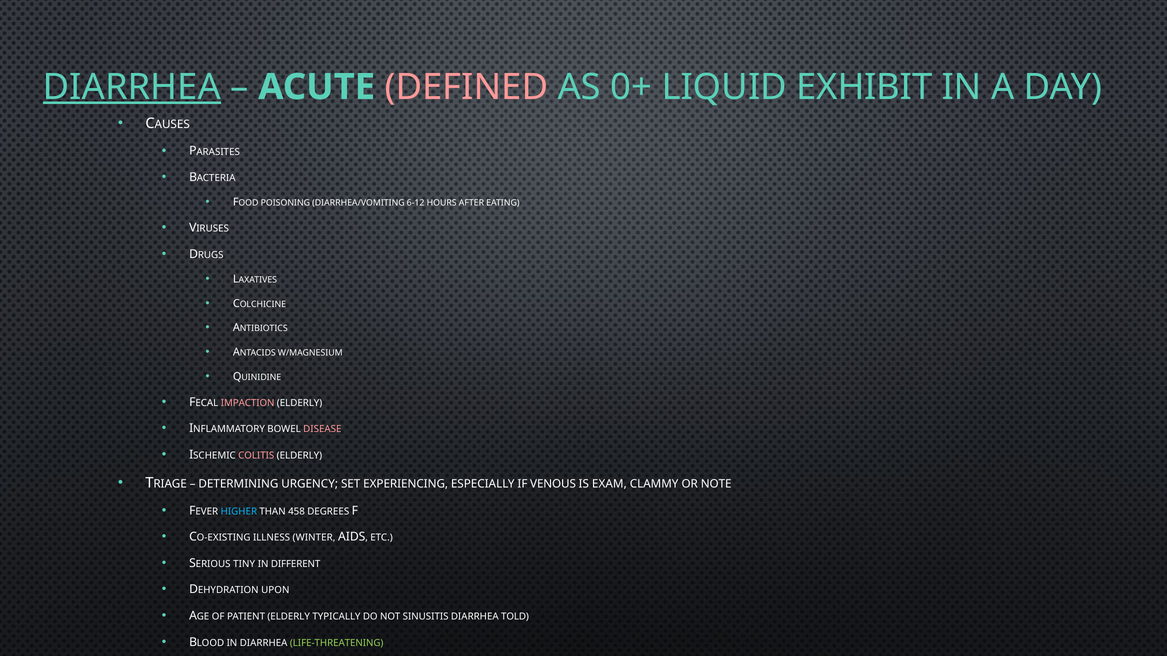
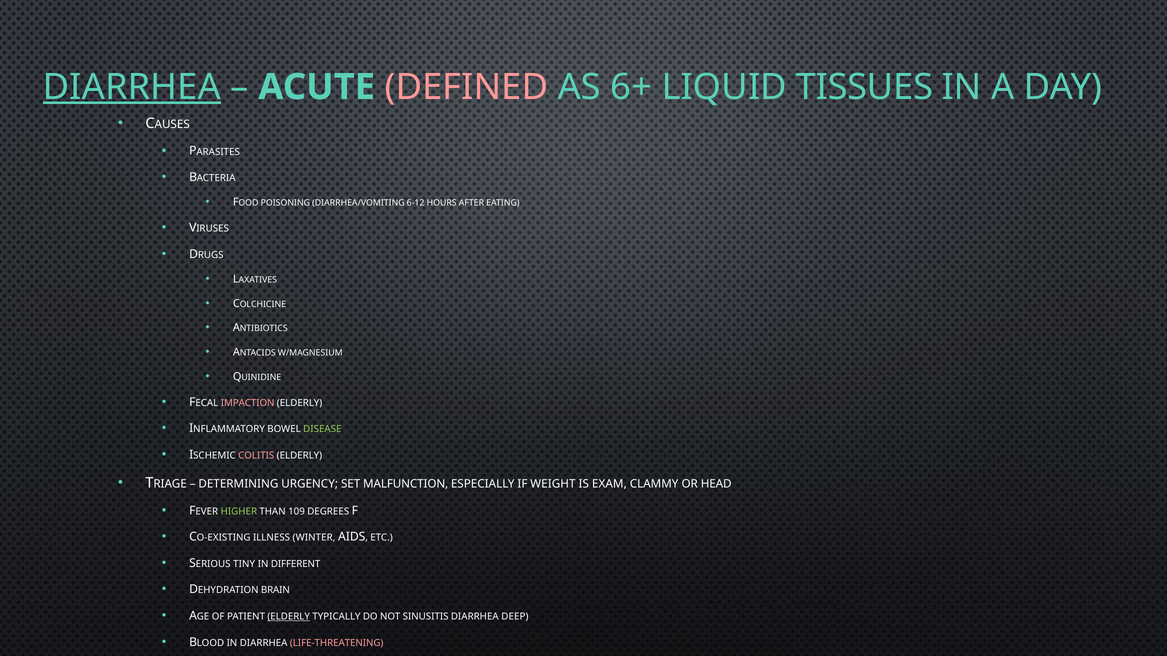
0+: 0+ -> 6+
EXHIBIT: EXHIBIT -> TISSUES
DISEASE colour: pink -> light green
EXPERIENCING: EXPERIENCING -> MALFUNCTION
VENOUS: VENOUS -> WEIGHT
NOTE: NOTE -> HEAD
HIGHER colour: light blue -> light green
458: 458 -> 109
UPON: UPON -> BRAIN
ELDERLY at (289, 617) underline: none -> present
TOLD: TOLD -> DEEP
LIFE-THREATENING colour: light green -> pink
